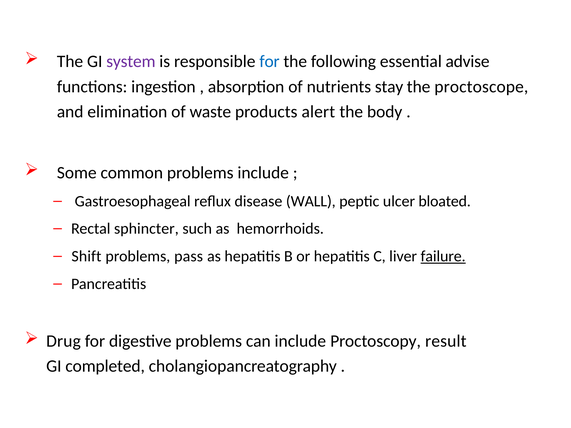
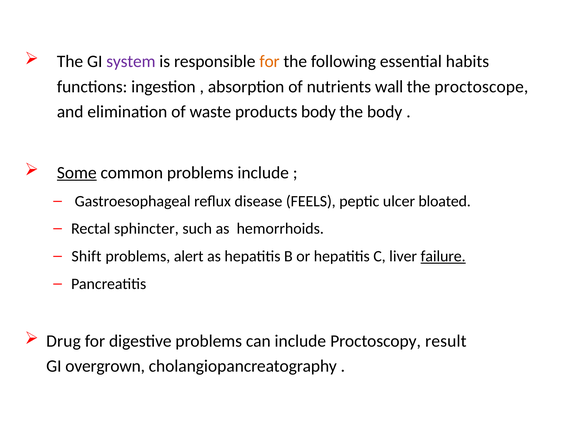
for at (269, 62) colour: blue -> orange
advise: advise -> habits
stay: stay -> wall
products alert: alert -> body
Some underline: none -> present
WALL: WALL -> FEELS
pass: pass -> alert
completed: completed -> overgrown
